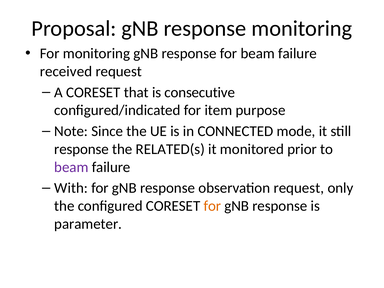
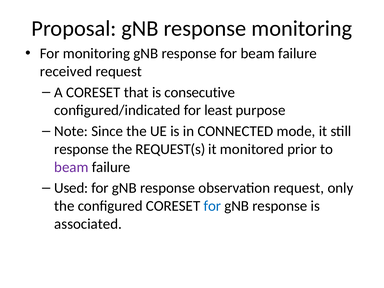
item: item -> least
RELATED(s: RELATED(s -> REQUEST(s
With: With -> Used
for at (212, 206) colour: orange -> blue
parameter: parameter -> associated
